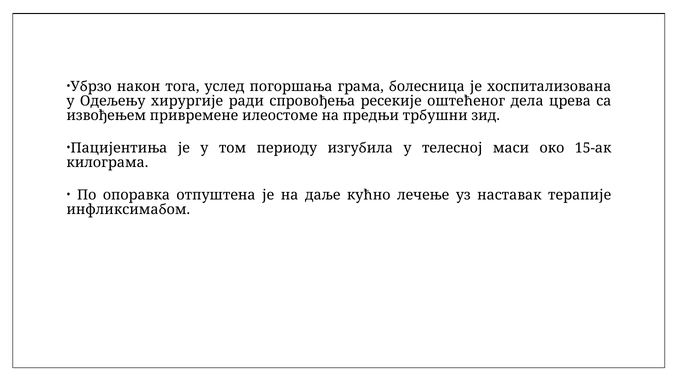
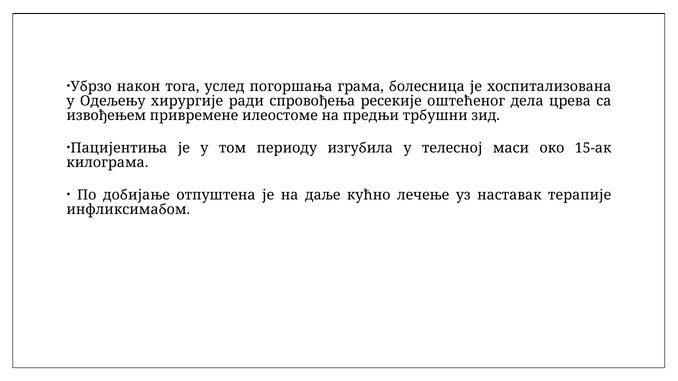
опоравка: опоравка -> добијање
